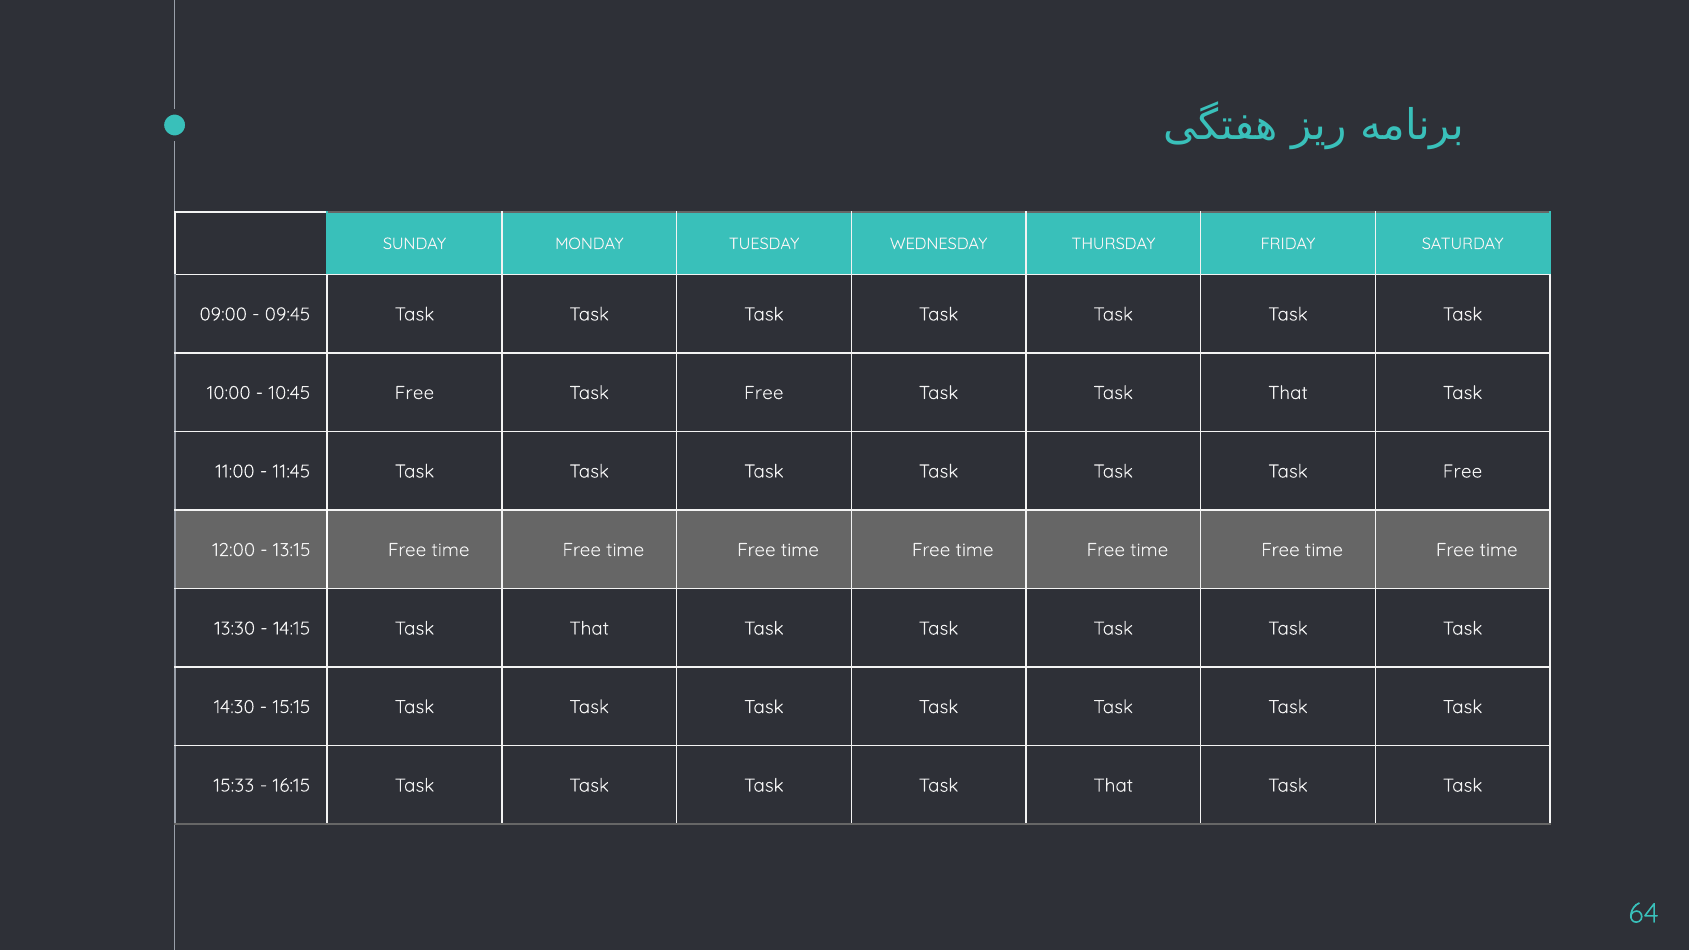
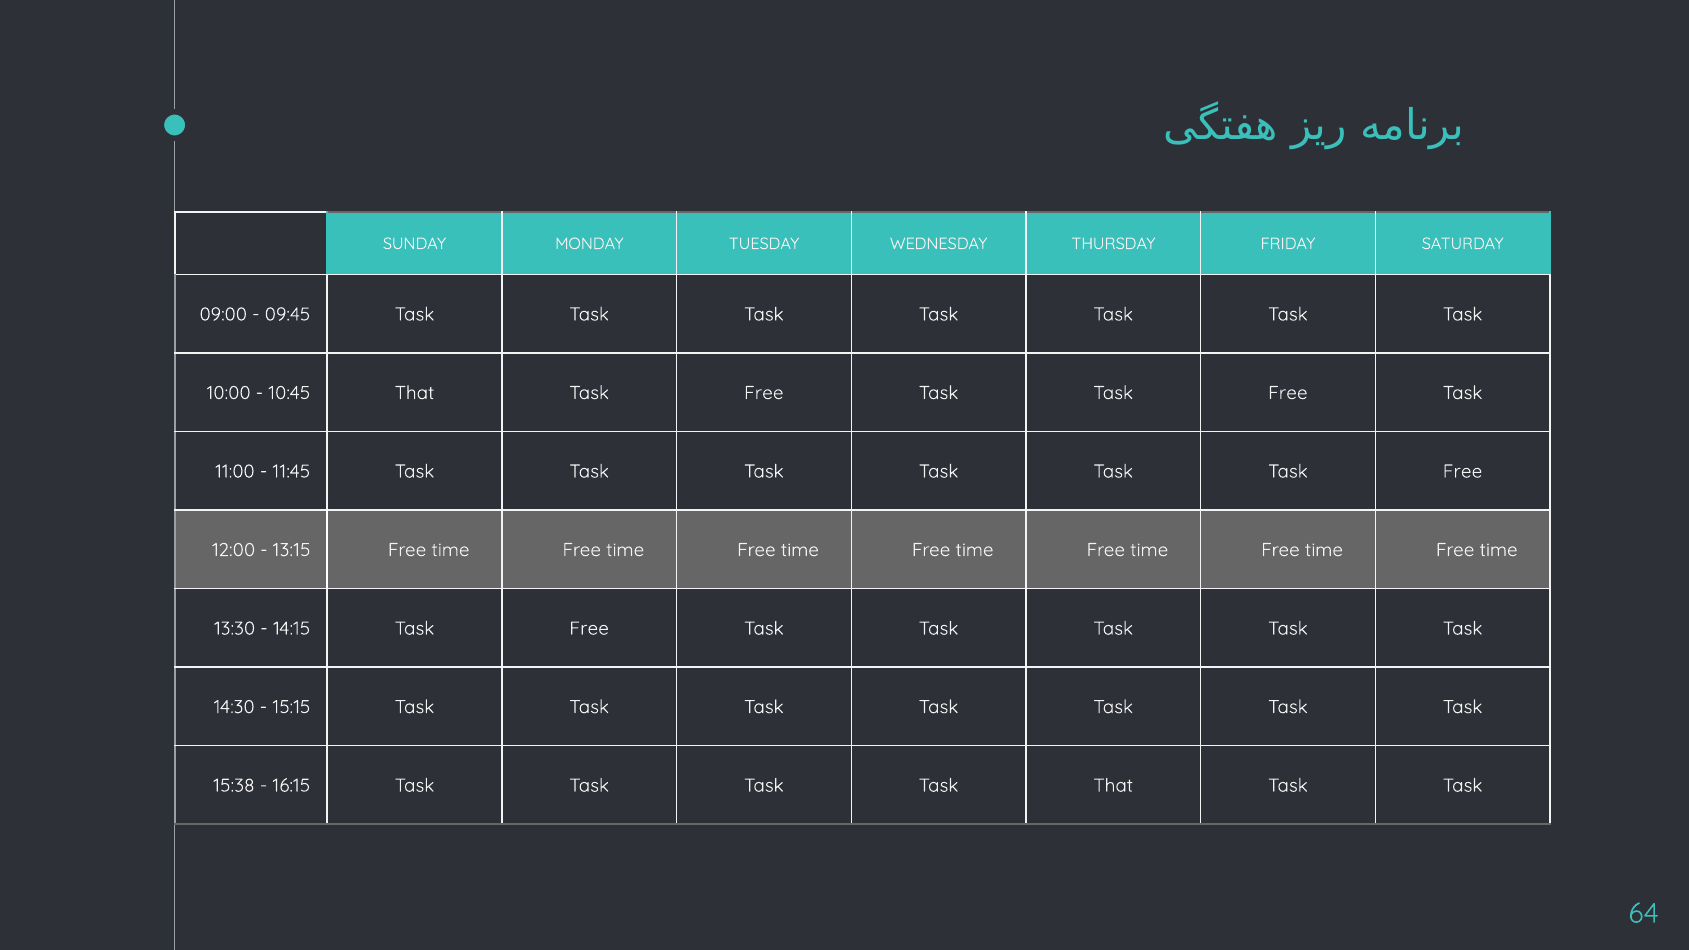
10:45 Free: Free -> That
That at (1288, 393): That -> Free
14:15 Task That: That -> Free
15:33: 15:33 -> 15:38
